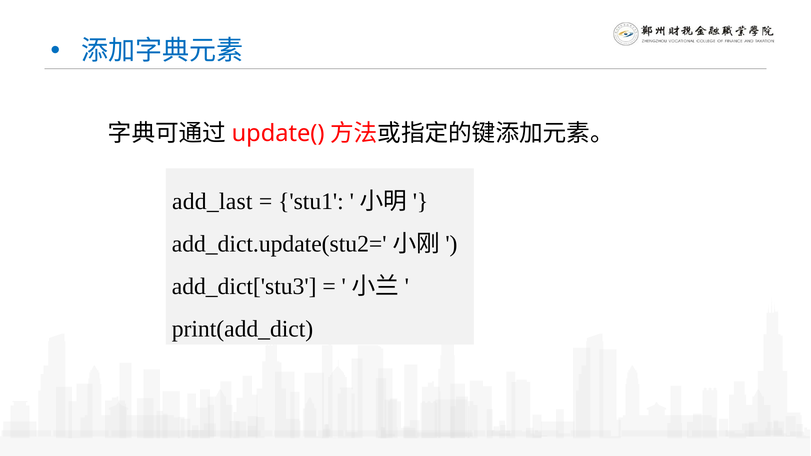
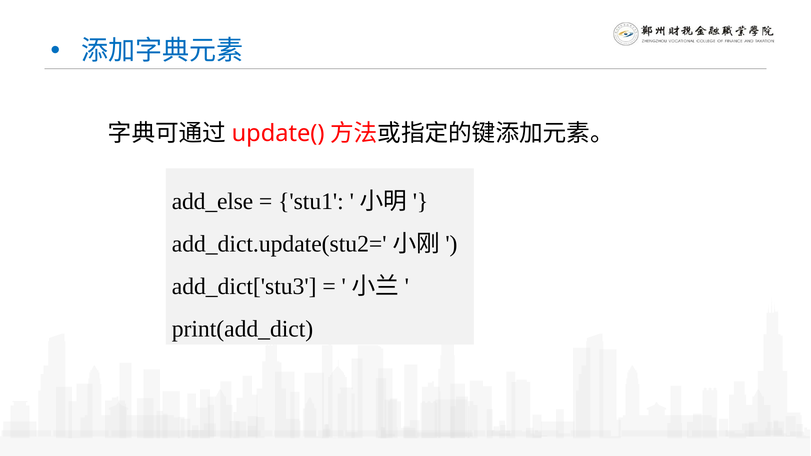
add_last: add_last -> add_else
